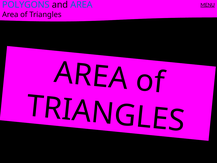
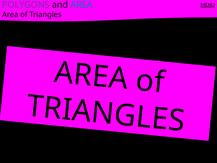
POLYGONS colour: blue -> purple
